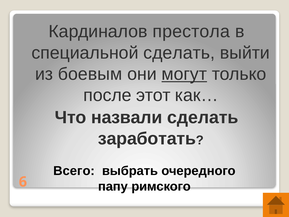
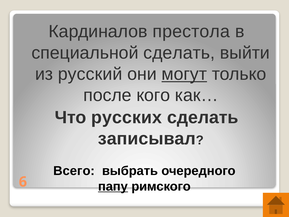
боевым: боевым -> русский
этот: этот -> кого
назвали: назвали -> русских
заработать: заработать -> записывал
папу underline: none -> present
